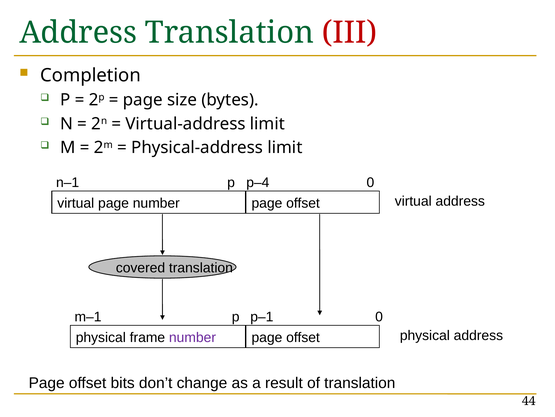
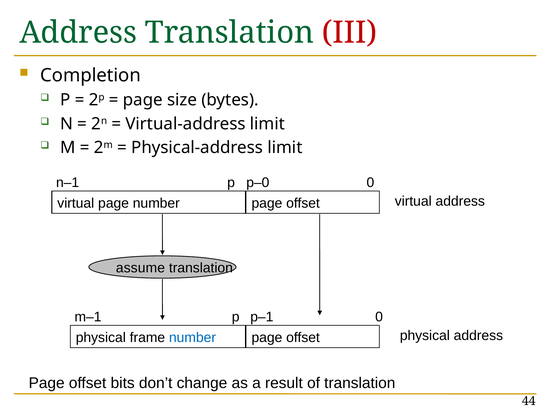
p–4: p–4 -> p–0
covered: covered -> assume
number at (192, 337) colour: purple -> blue
